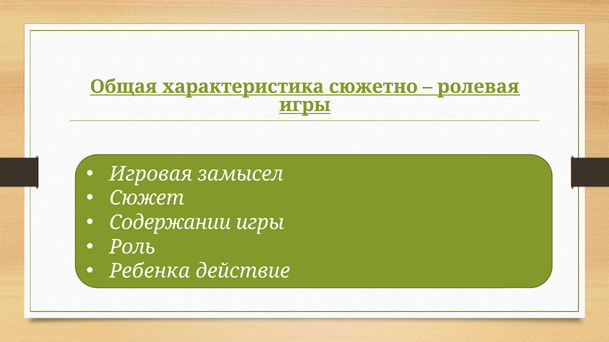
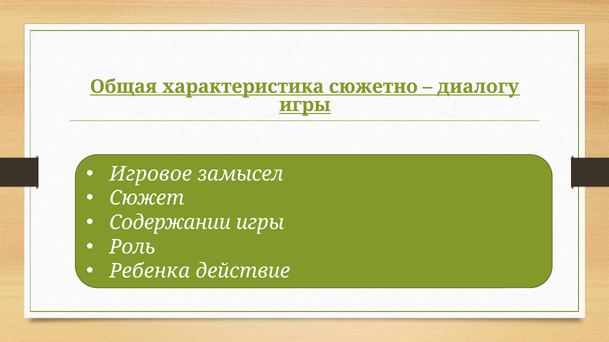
ролевая: ролевая -> диалогу
Игровая: Игровая -> Игровое
